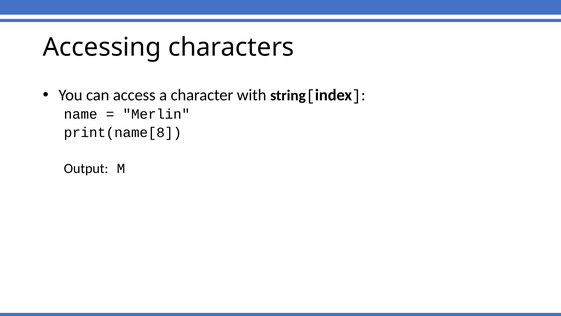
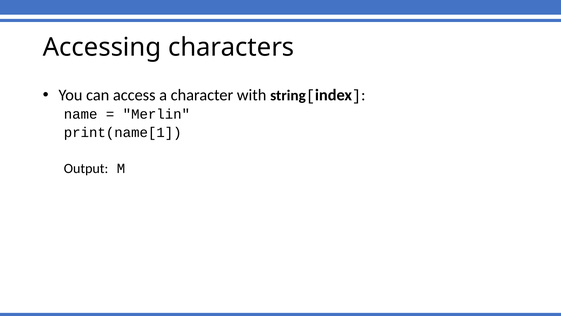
print(name[8: print(name[8 -> print(name[1
